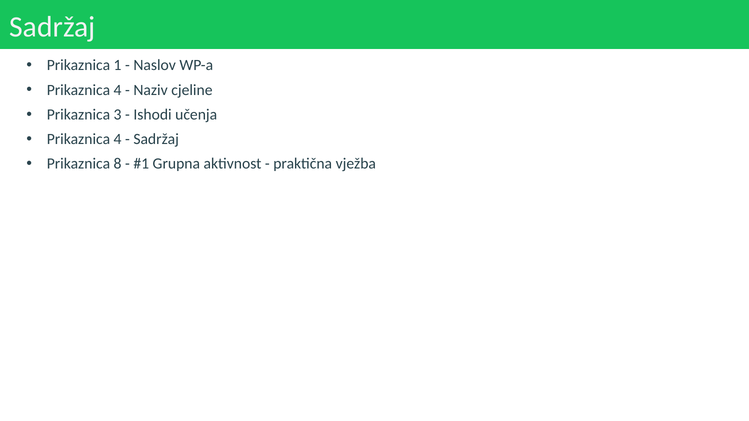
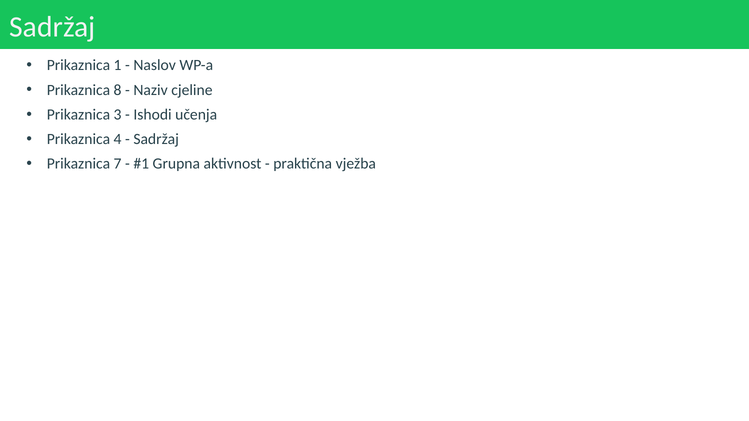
4 at (118, 90): 4 -> 8
8: 8 -> 7
